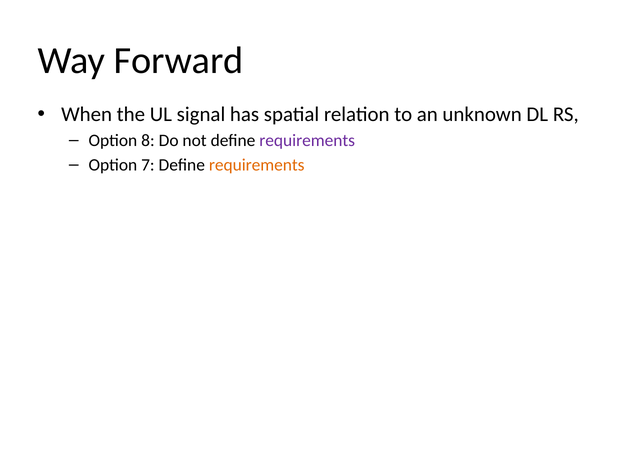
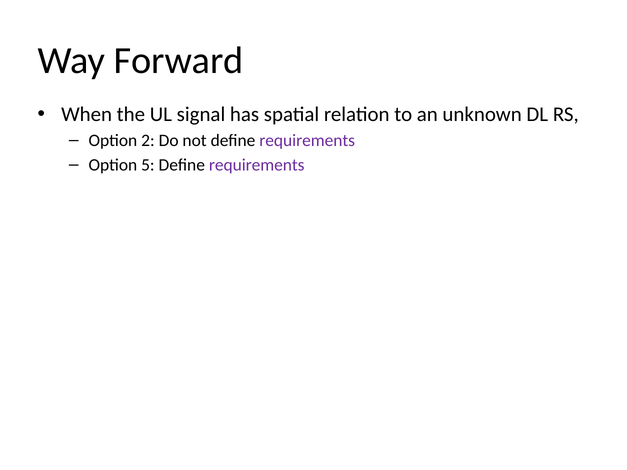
8: 8 -> 2
7: 7 -> 5
requirements at (257, 165) colour: orange -> purple
